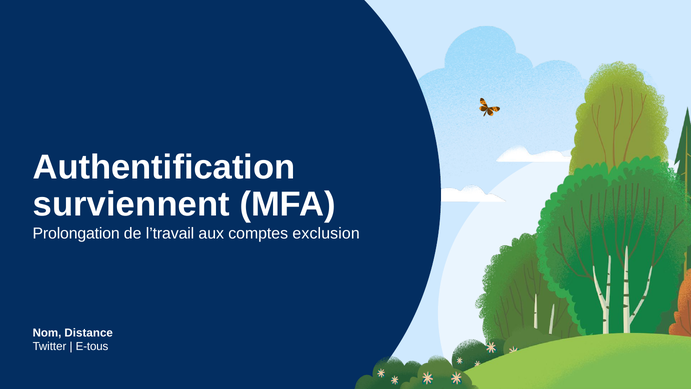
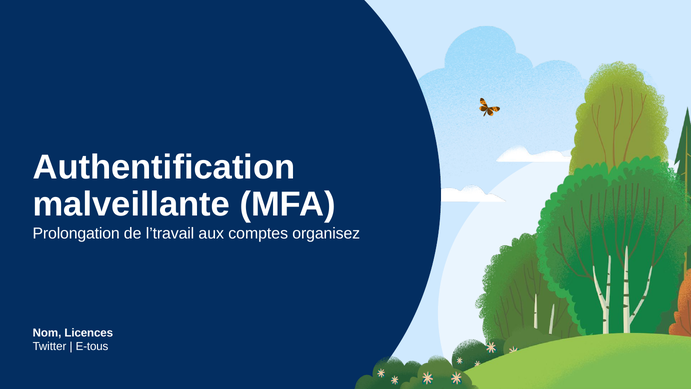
surviennent: surviennent -> malveillante
exclusion: exclusion -> organisez
Distance: Distance -> Licences
